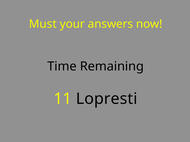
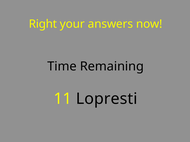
Must: Must -> Right
